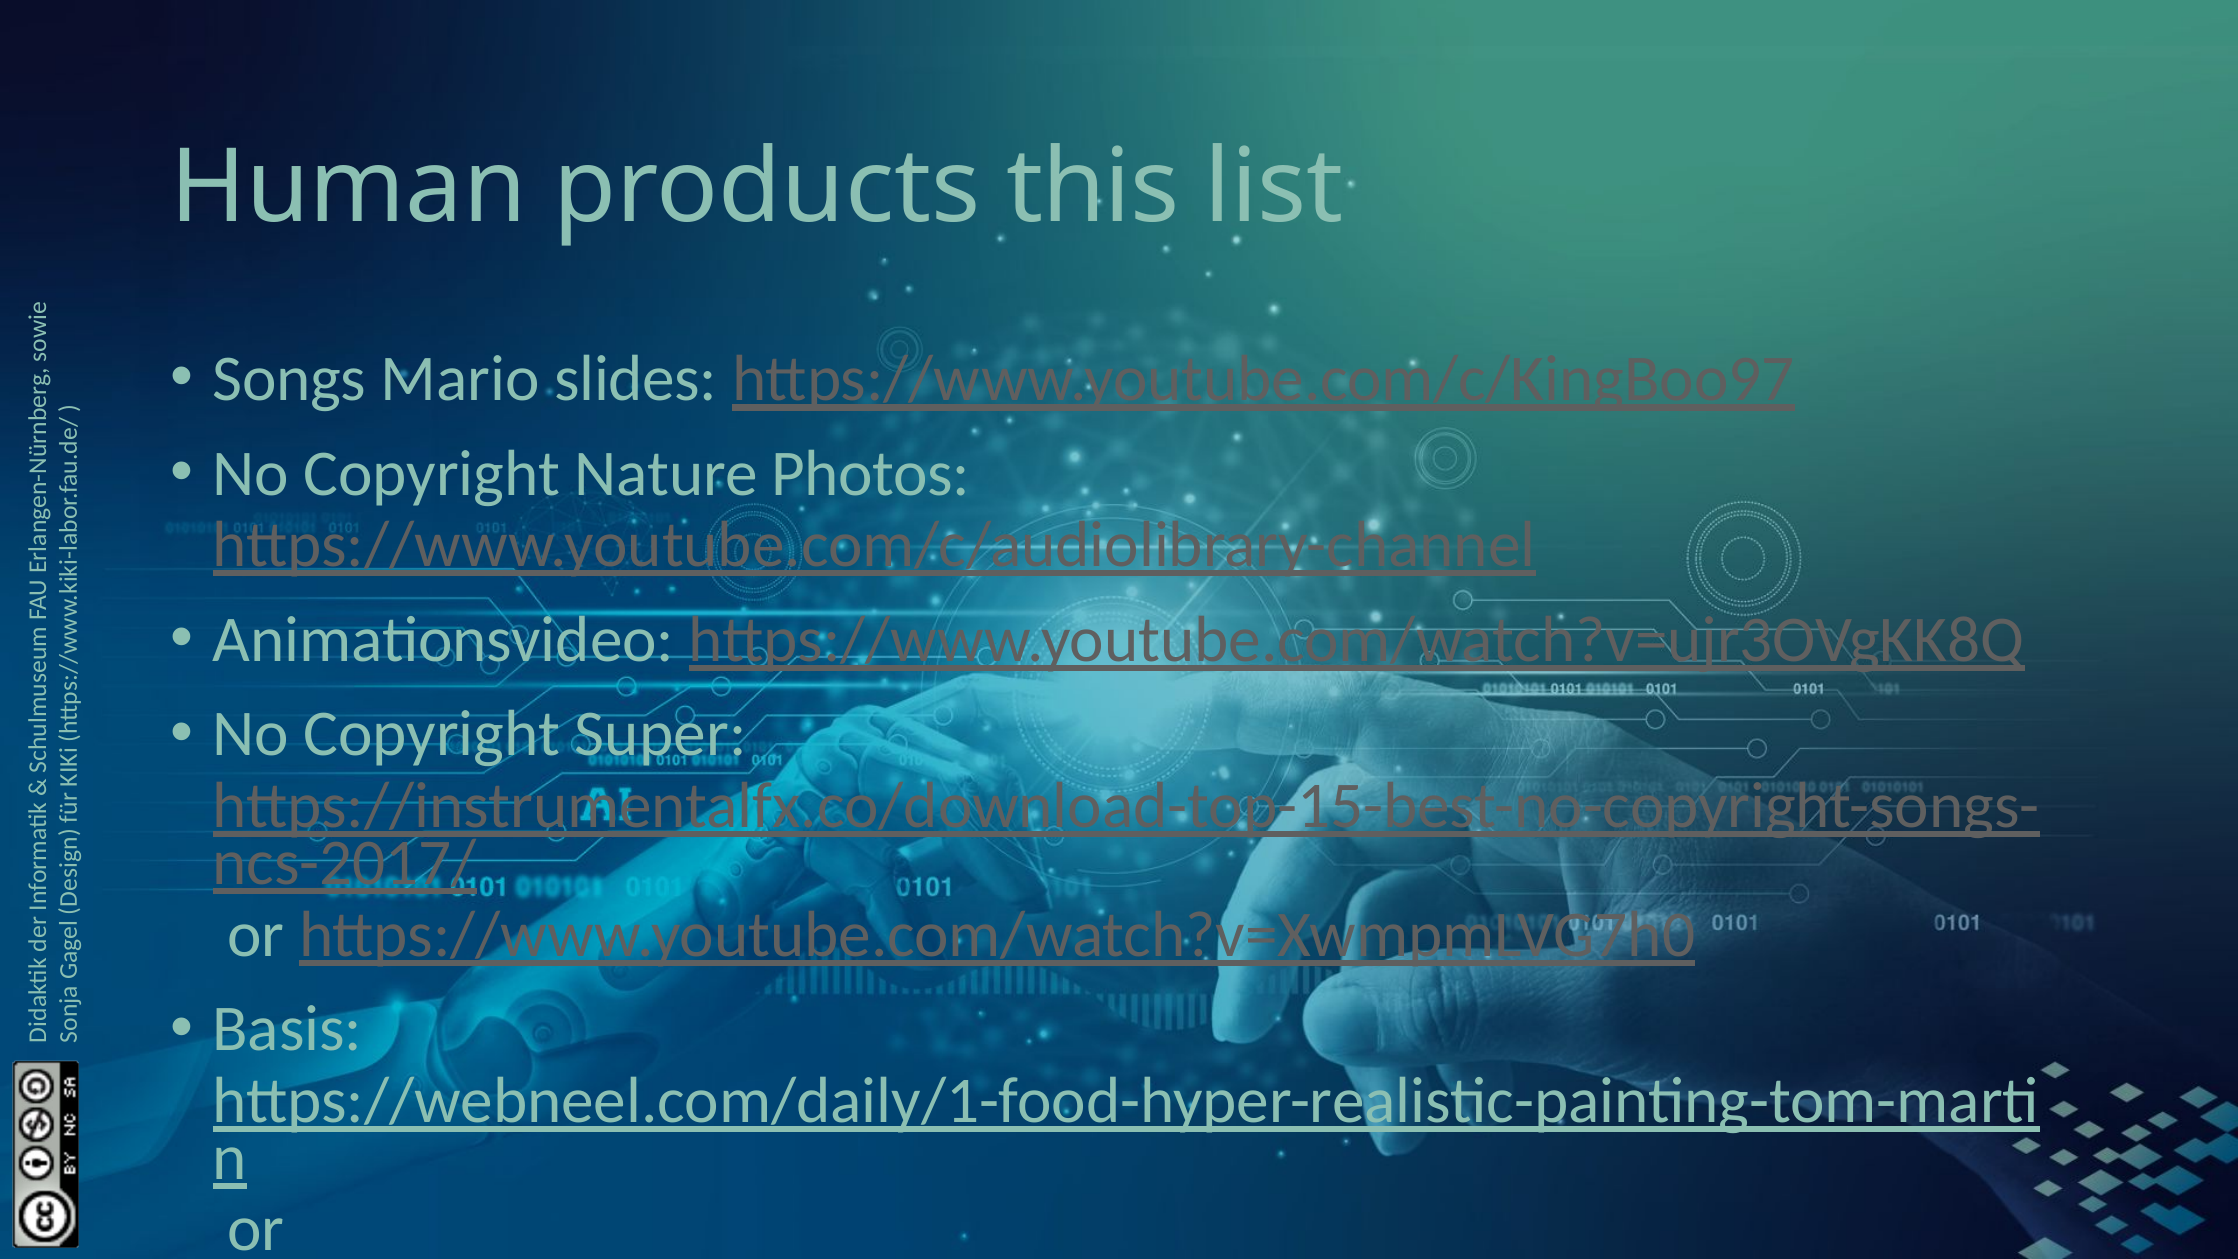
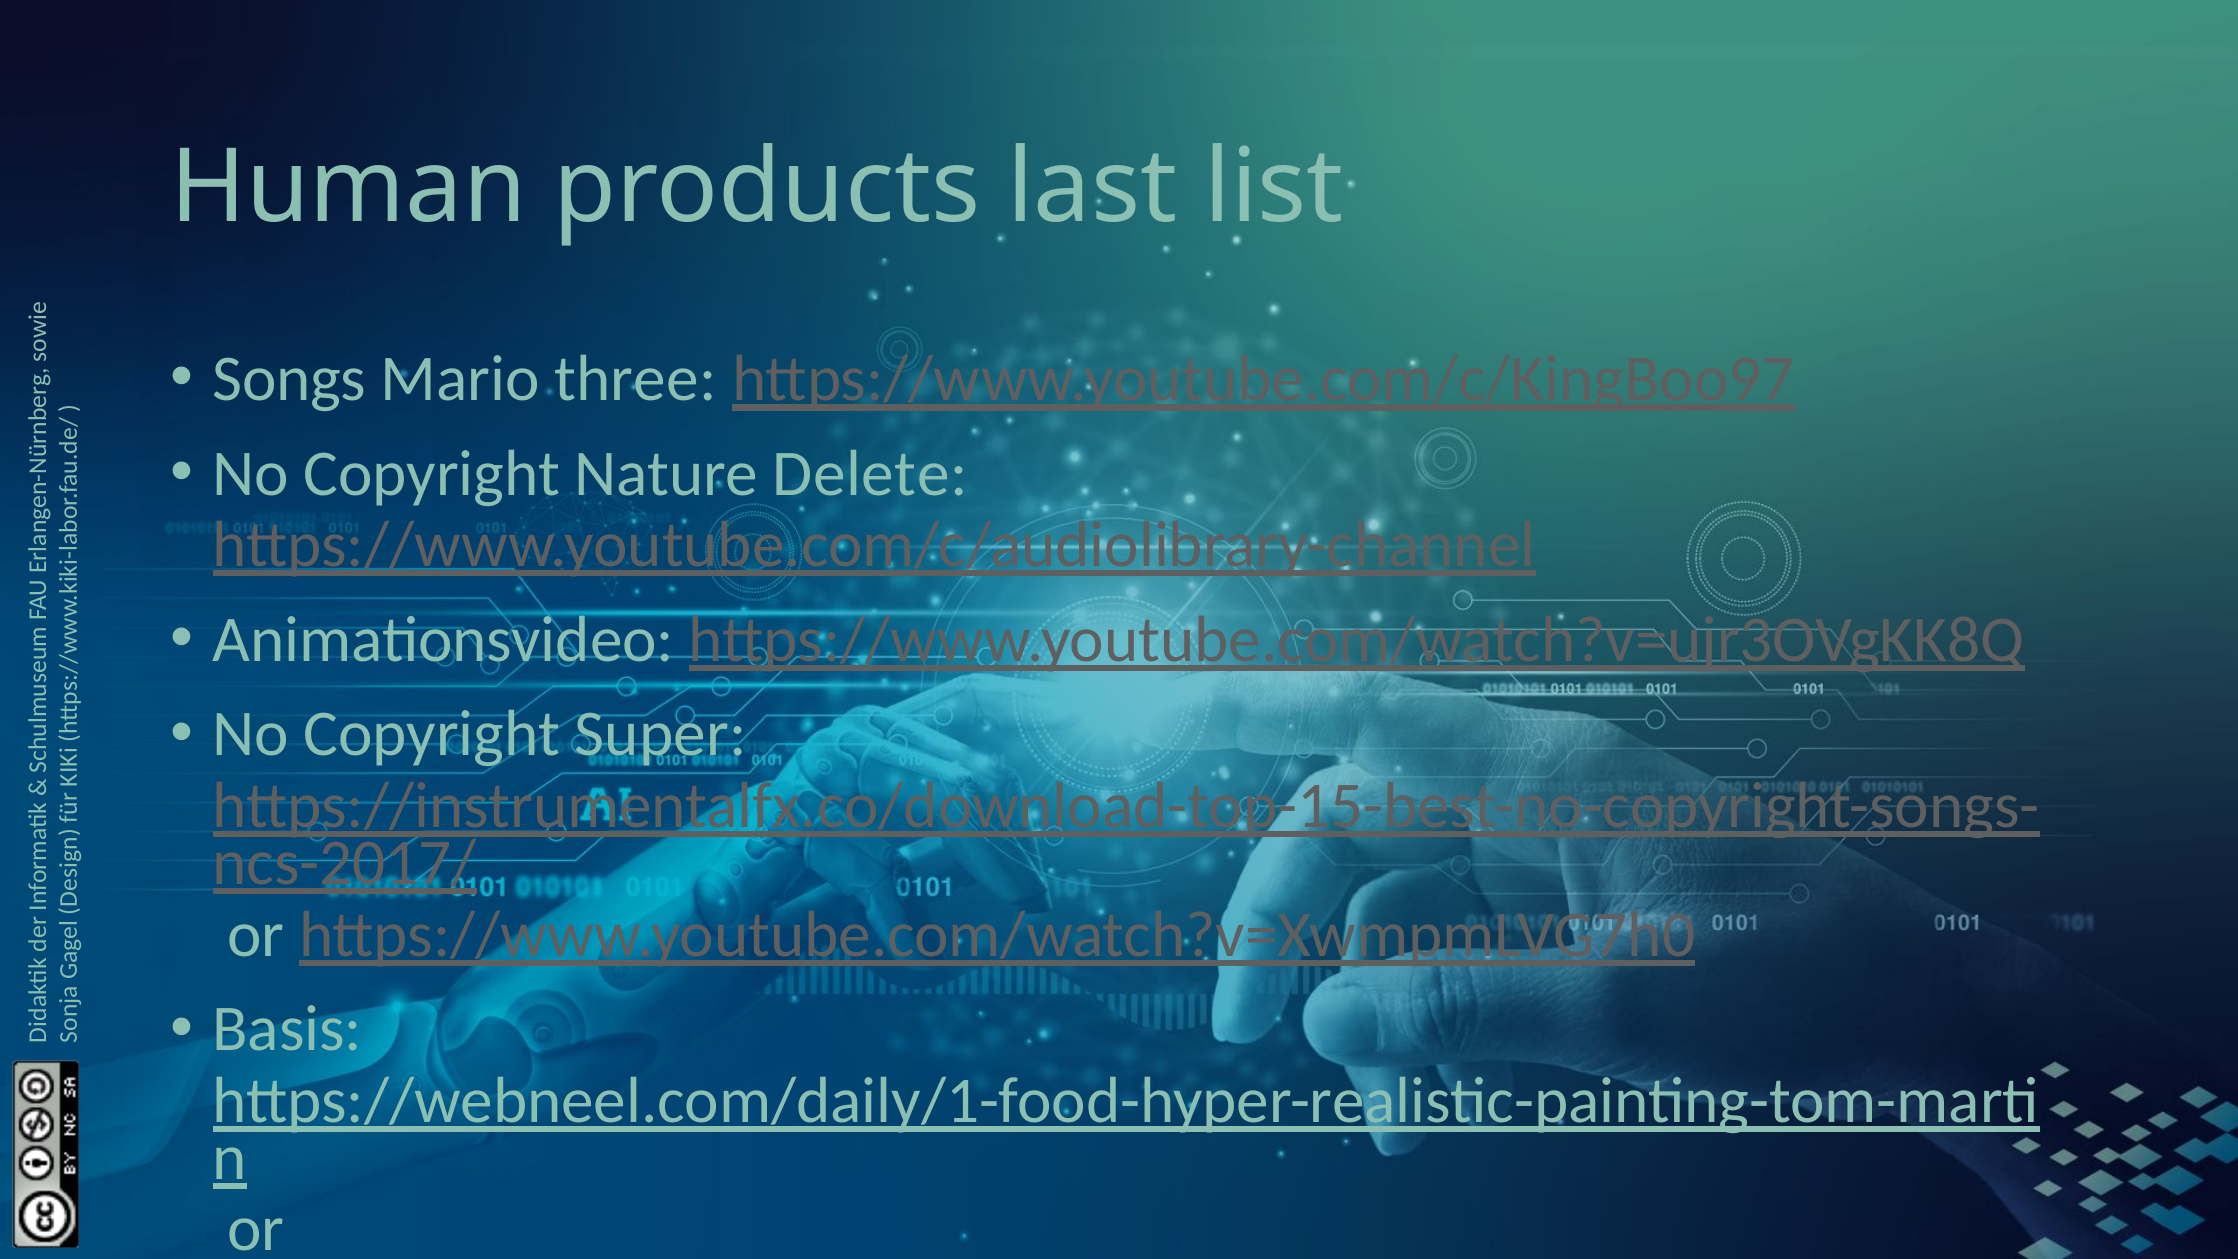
this: this -> last
slides: slides -> three
Photos: Photos -> Delete
